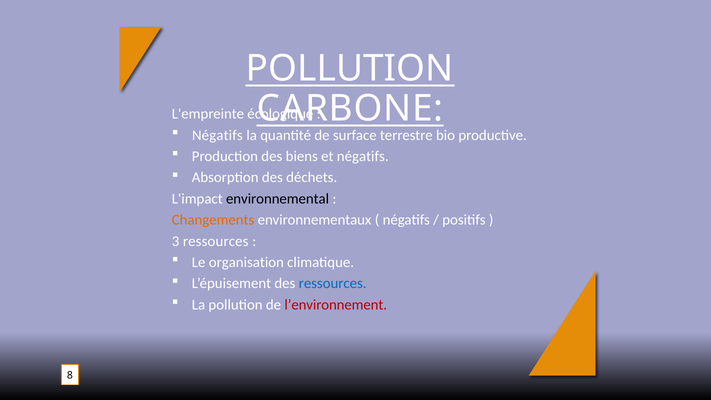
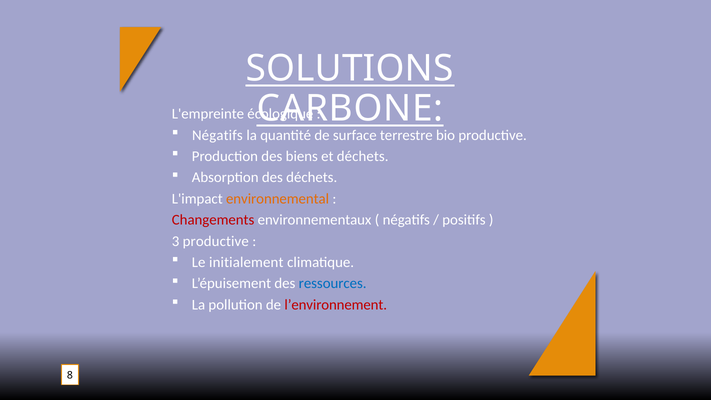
POLLUTION at (350, 69): POLLUTION -> SOLUTIONS
et négatifs: négatifs -> déchets
environnemental colour: black -> orange
Changements colour: orange -> red
3 ressources: ressources -> productive
organisation: organisation -> initialement
